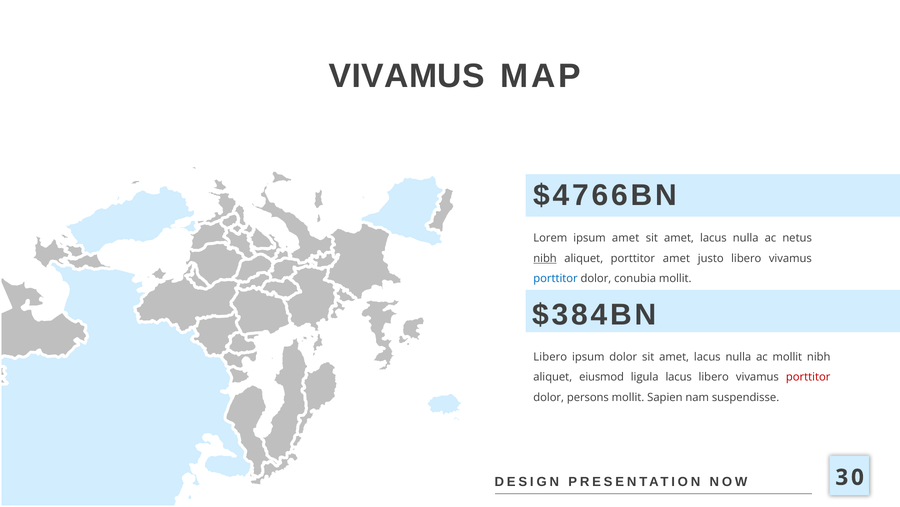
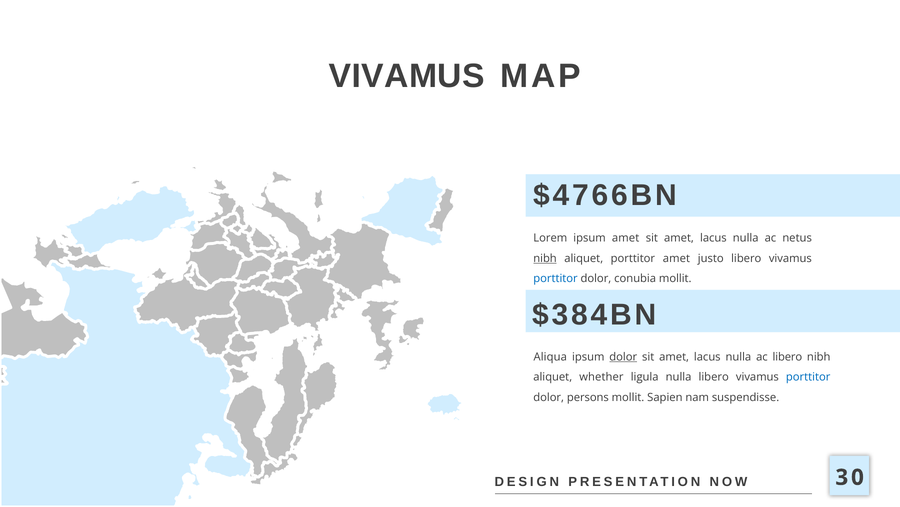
Libero at (550, 356): Libero -> Aliqua
dolor at (623, 356) underline: none -> present
ac mollit: mollit -> libero
eiusmod: eiusmod -> whether
ligula lacus: lacus -> nulla
porttitor at (808, 377) colour: red -> blue
